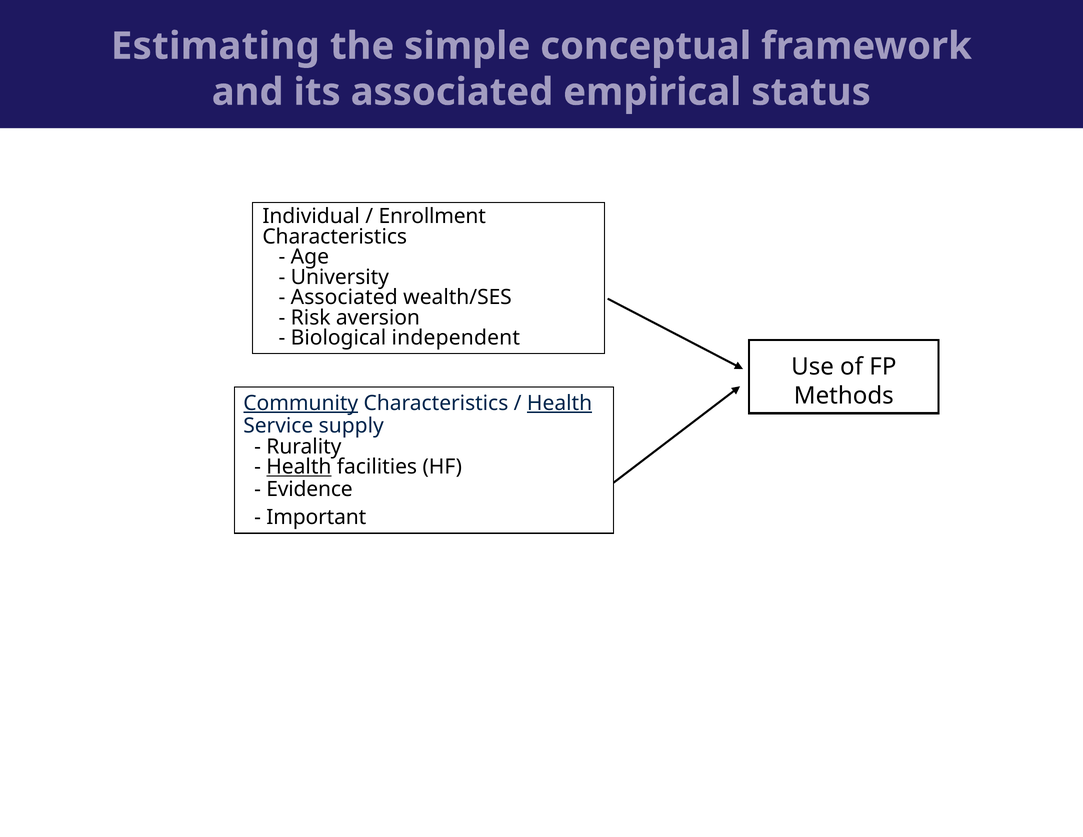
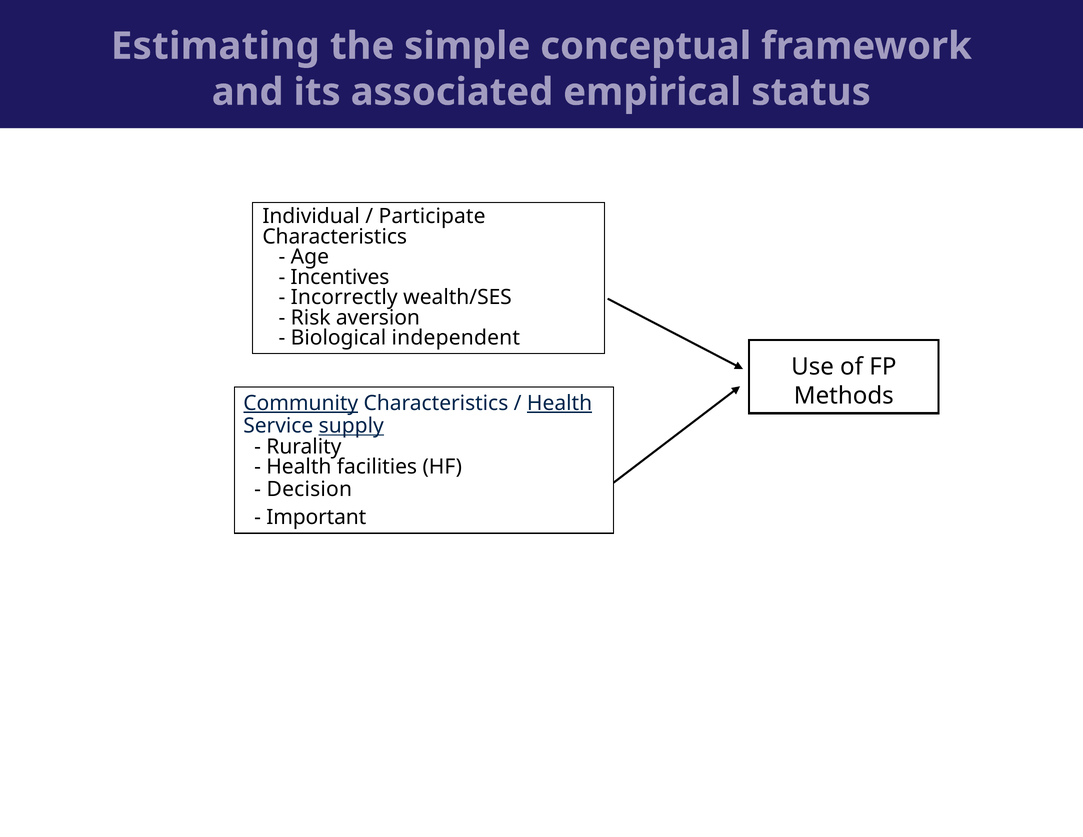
Enrollment: Enrollment -> Participate
University: University -> Incentives
Associated at (344, 297): Associated -> Incorrectly
supply underline: none -> present
Health at (299, 467) underline: present -> none
Evidence: Evidence -> Decision
